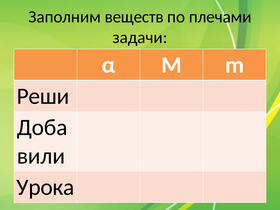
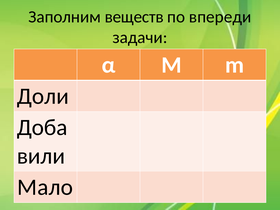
плечами: плечами -> впереди
Реши: Реши -> Доли
Урока: Урока -> Мало
